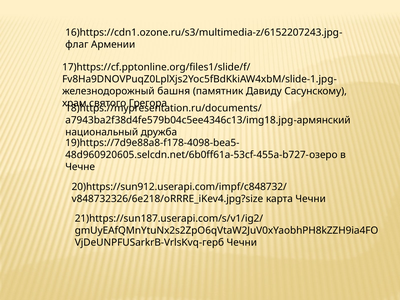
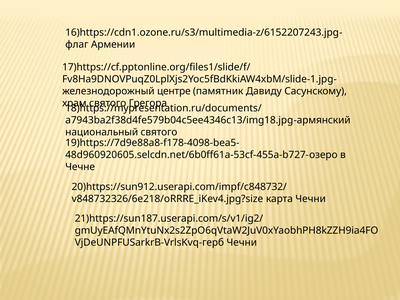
башня: башня -> центре
национальный дружба: дружба -> святого
